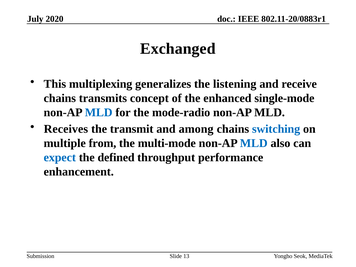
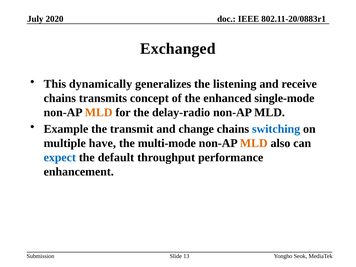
multiplexing: multiplexing -> dynamically
MLD at (99, 112) colour: blue -> orange
mode-radio: mode-radio -> delay-radio
Receives: Receives -> Example
among: among -> change
from: from -> have
MLD at (254, 143) colour: blue -> orange
defined: defined -> default
